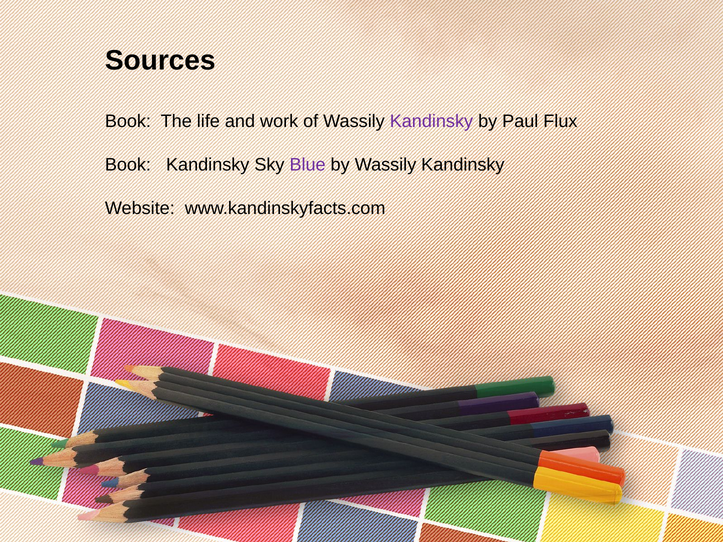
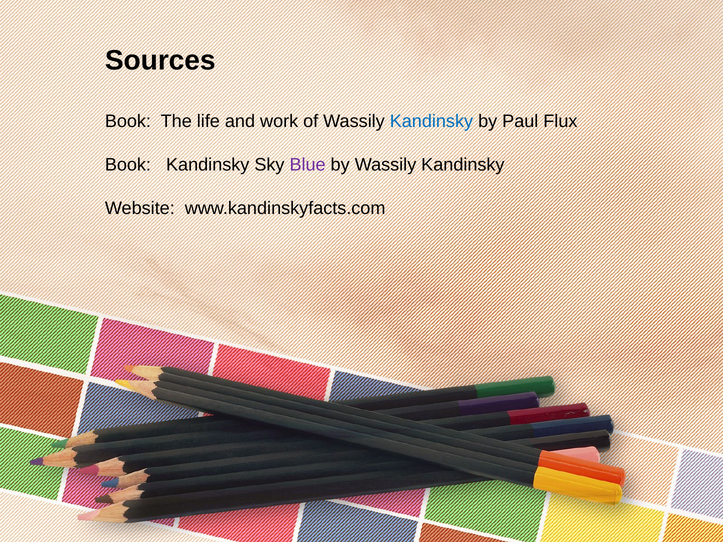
Kandinsky at (431, 121) colour: purple -> blue
